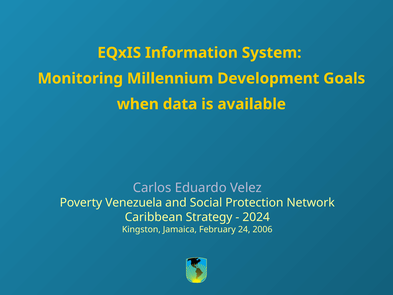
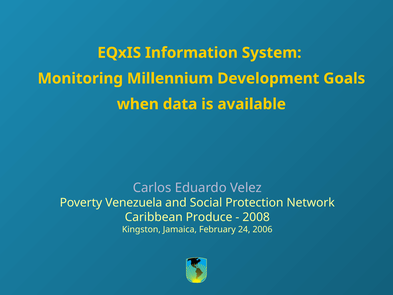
Strategy: Strategy -> Produce
2024: 2024 -> 2008
